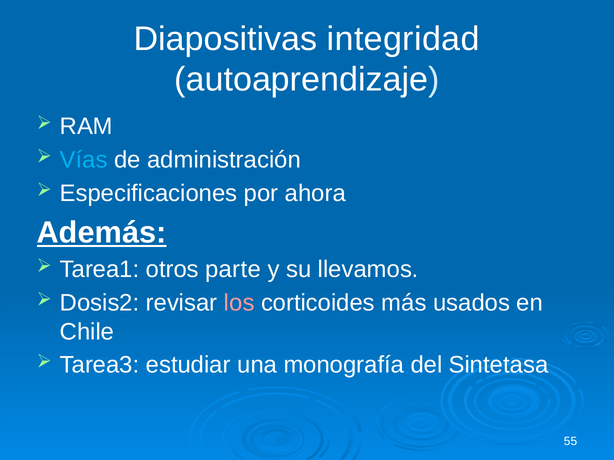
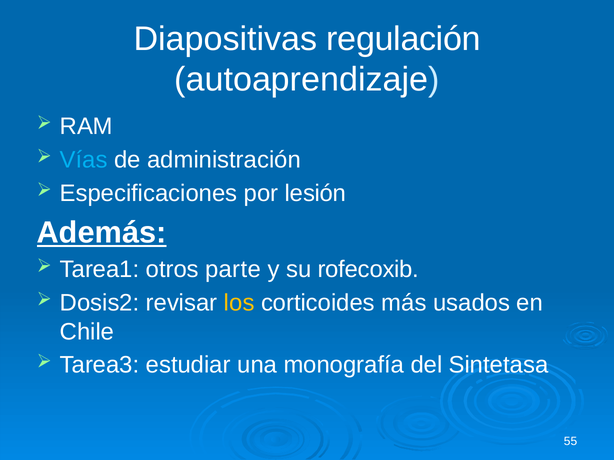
integridad: integridad -> regulación
ahora: ahora -> lesión
llevamos: llevamos -> rofecoxib
los colour: pink -> yellow
